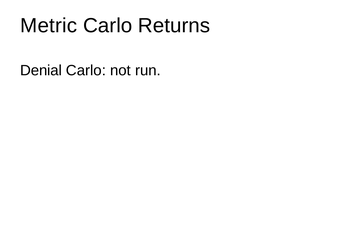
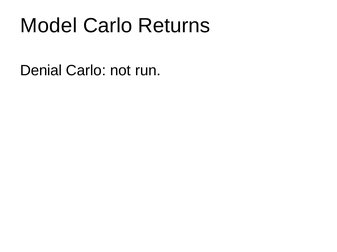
Metric: Metric -> Model
